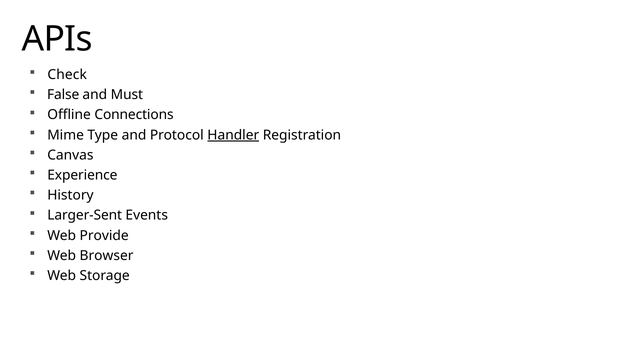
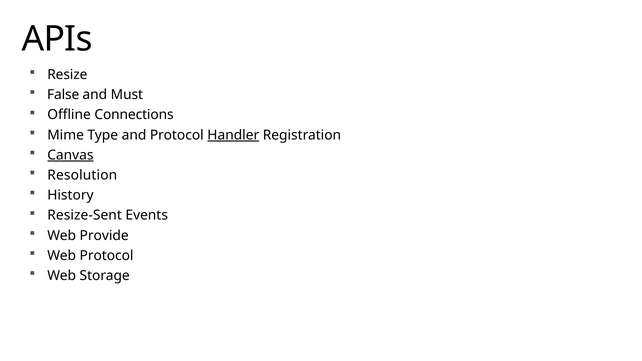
Check: Check -> Resize
Canvas underline: none -> present
Experience: Experience -> Resolution
Larger-Sent: Larger-Sent -> Resize-Sent
Web Browser: Browser -> Protocol
